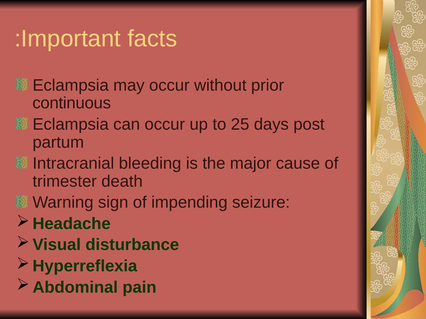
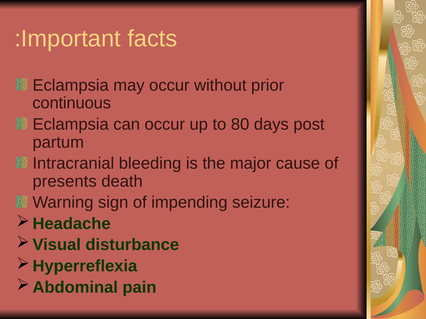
25: 25 -> 80
trimester: trimester -> presents
